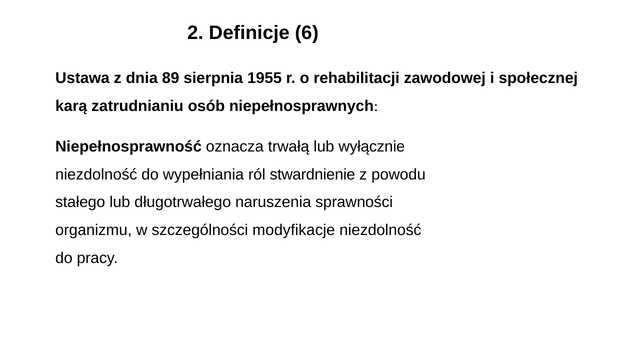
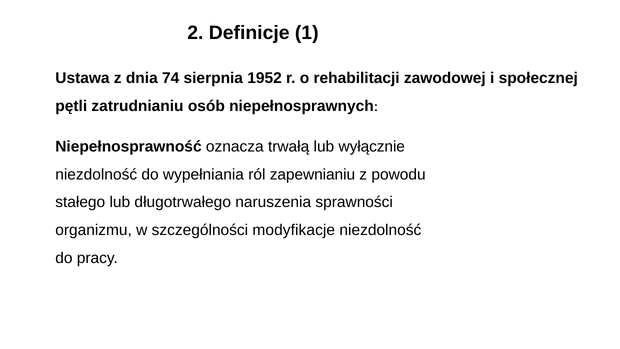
6: 6 -> 1
89: 89 -> 74
1955: 1955 -> 1952
karą: karą -> pętli
stwardnienie: stwardnienie -> zapewnianiu
